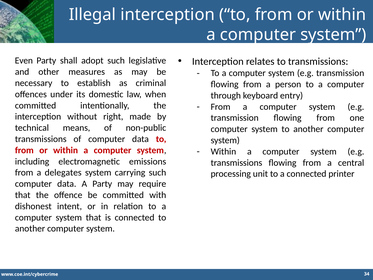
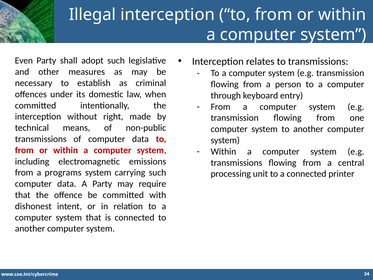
delegates: delegates -> programs
